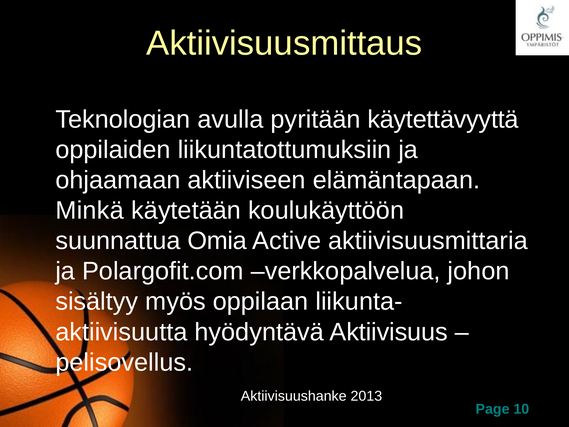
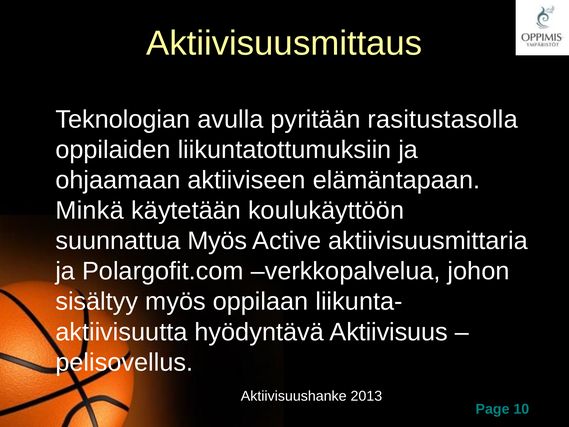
käytettävyyttä: käytettävyyttä -> rasitustasolla
suunnattua Omia: Omia -> Myös
